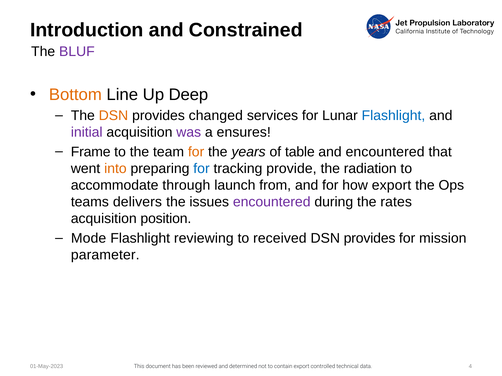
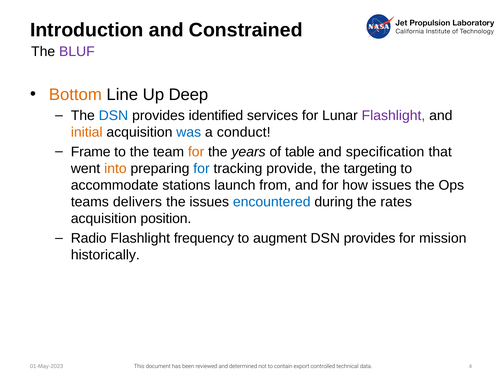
DSN at (113, 116) colour: orange -> blue
changed: changed -> identified
Flashlight at (393, 116) colour: blue -> purple
initial colour: purple -> orange
was colour: purple -> blue
ensures: ensures -> conduct
and encountered: encountered -> specification
radiation: radiation -> targeting
through: through -> stations
how export: export -> issues
encountered at (272, 202) colour: purple -> blue
Mode: Mode -> Radio
reviewing: reviewing -> frequency
received: received -> augment
parameter: parameter -> historically
